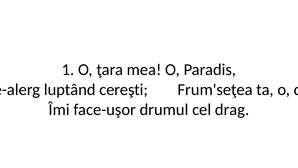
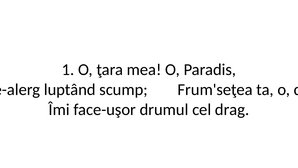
cereşti: cereşti -> scump
